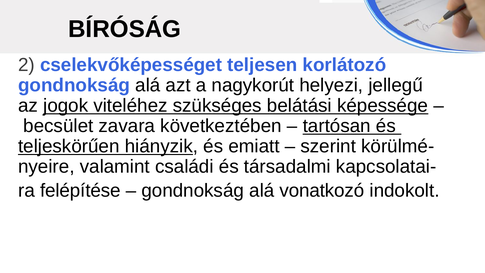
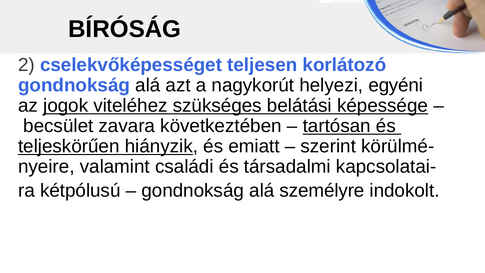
jellegű: jellegű -> egyéni
felépítése: felépítése -> kétpólusú
vonatkozó: vonatkozó -> személyre
